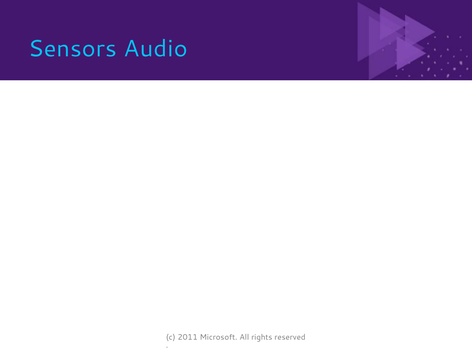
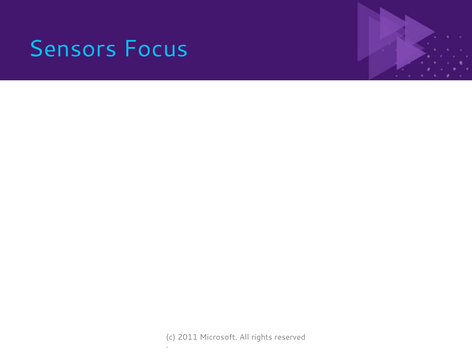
Audio: Audio -> Focus
